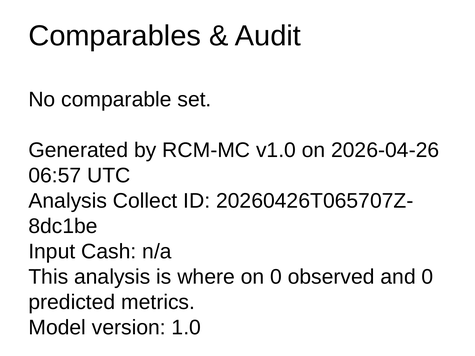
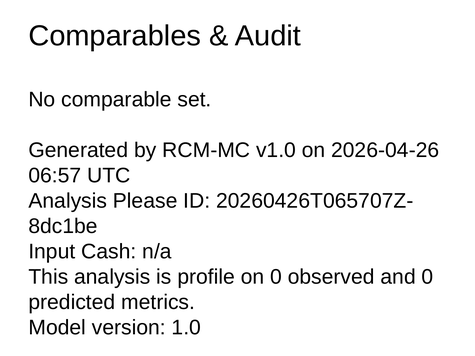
Collect: Collect -> Please
where: where -> profile
